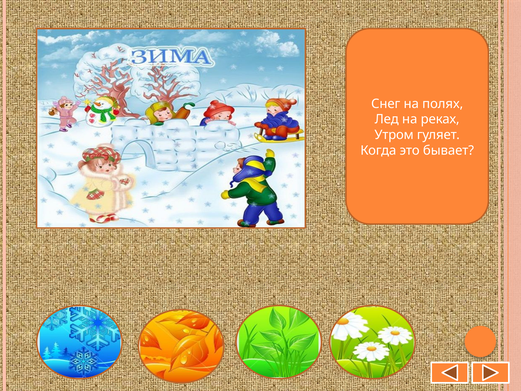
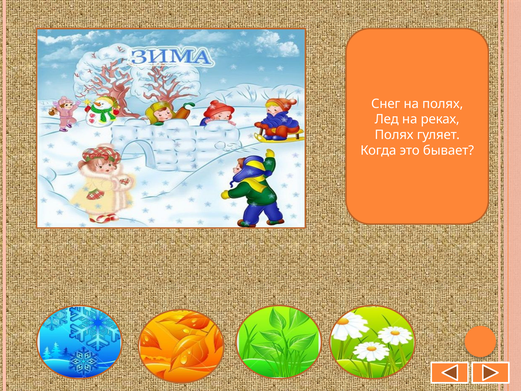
Утром at (394, 135): Утром -> Полях
